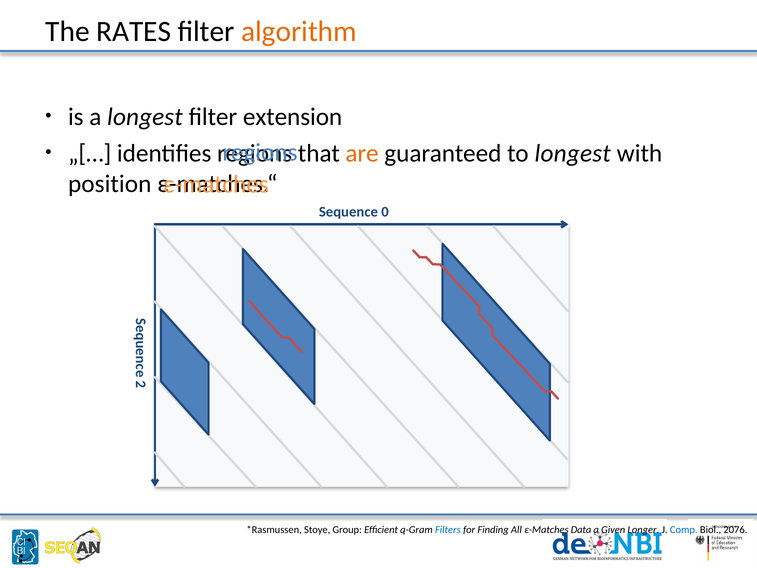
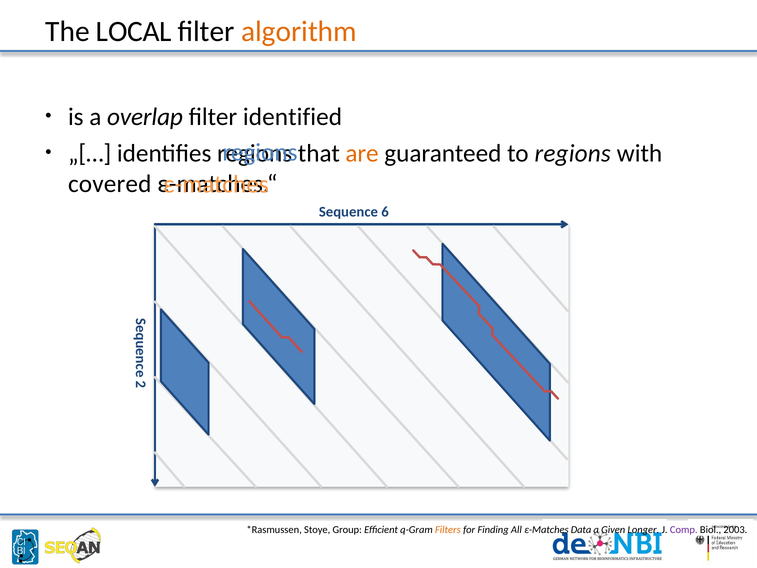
RATES: RATES -> LOCAL
a longest: longest -> overlap
extension: extension -> identified
to longest: longest -> regions
position: position -> covered
0: 0 -> 6
Filters colour: blue -> orange
Comp colour: blue -> purple
2076: 2076 -> 2003
